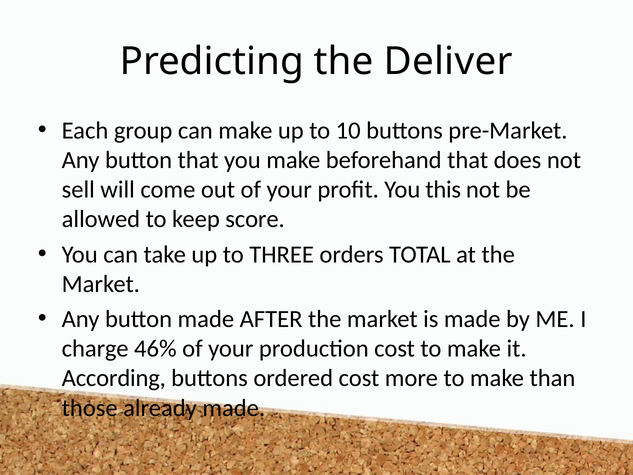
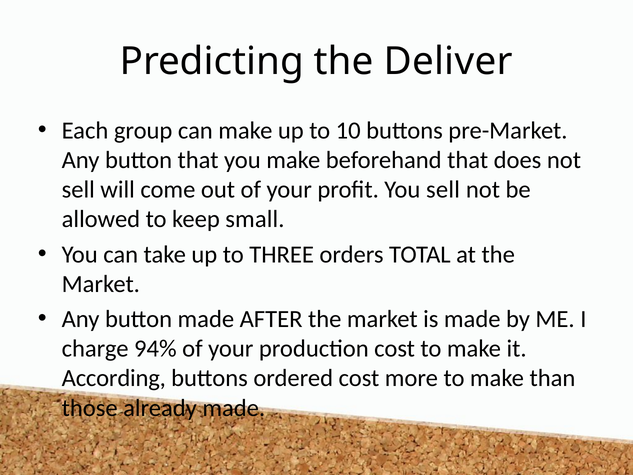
You this: this -> sell
score: score -> small
46%: 46% -> 94%
